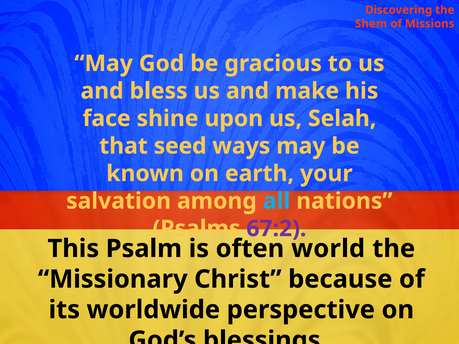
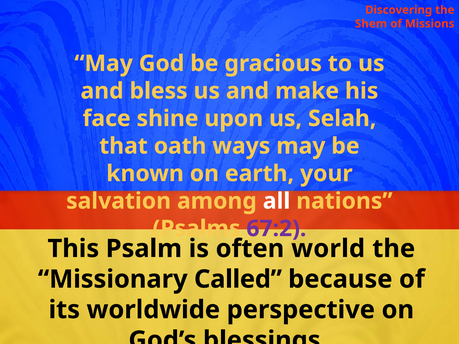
seed: seed -> oath
all colour: light blue -> white
Christ: Christ -> Called
